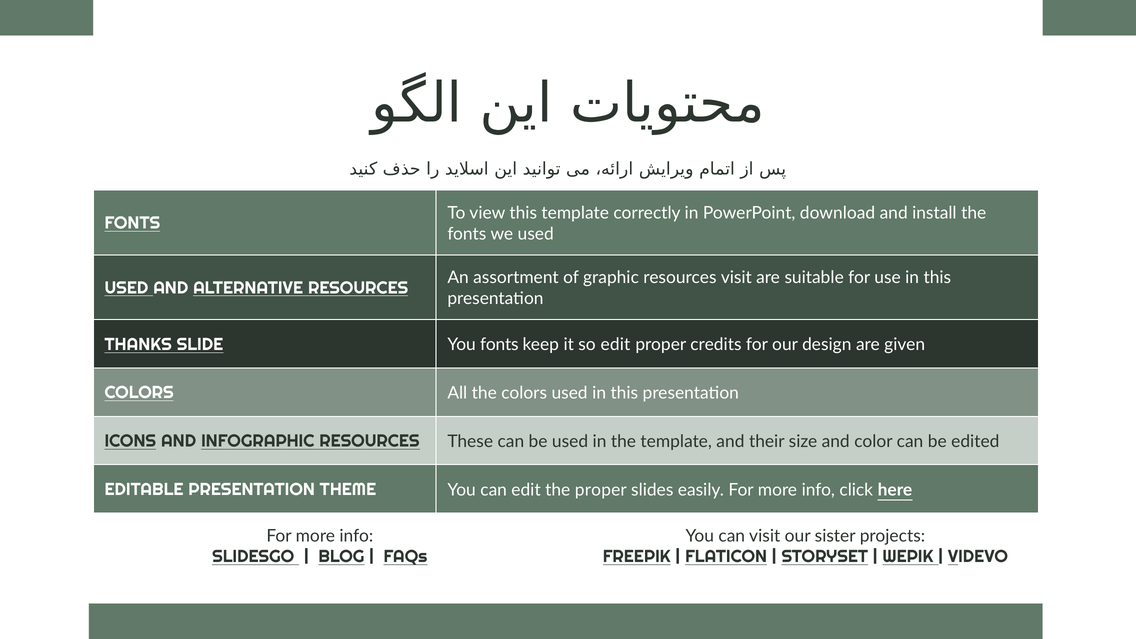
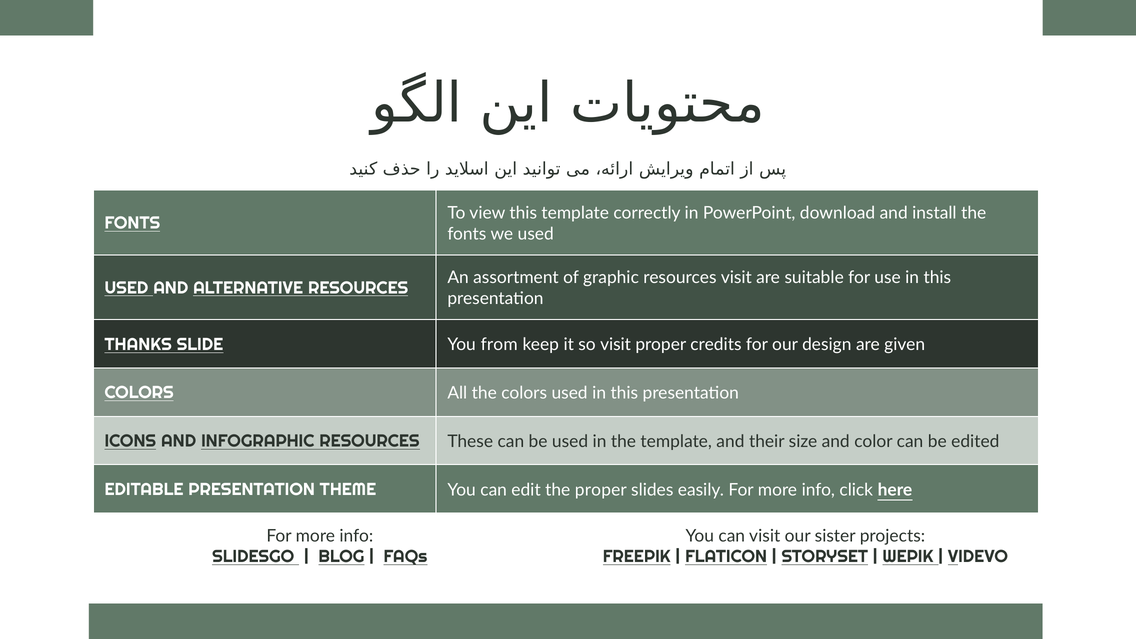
You fonts: fonts -> from
so edit: edit -> visit
